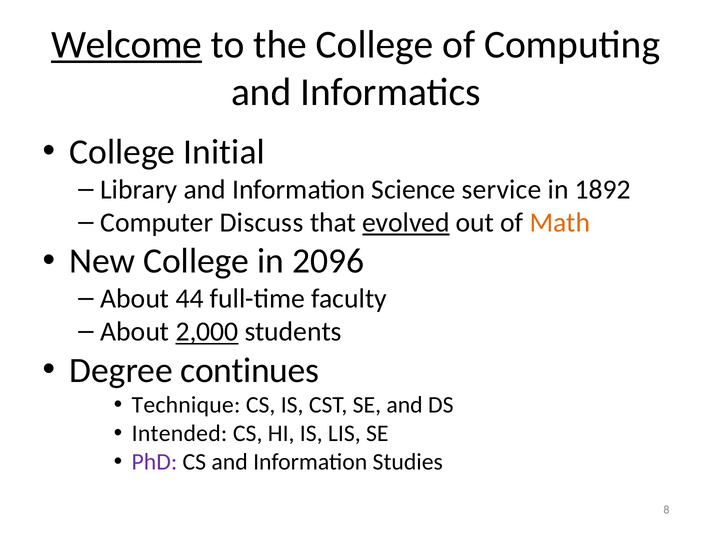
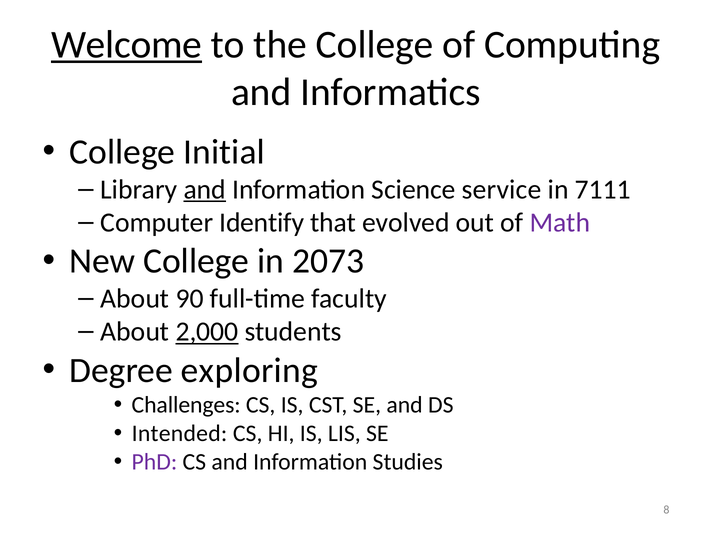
and at (205, 189) underline: none -> present
1892: 1892 -> 7111
Discuss: Discuss -> Identify
evolved underline: present -> none
Math colour: orange -> purple
2096: 2096 -> 2073
44: 44 -> 90
continues: continues -> exploring
Technique: Technique -> Challenges
